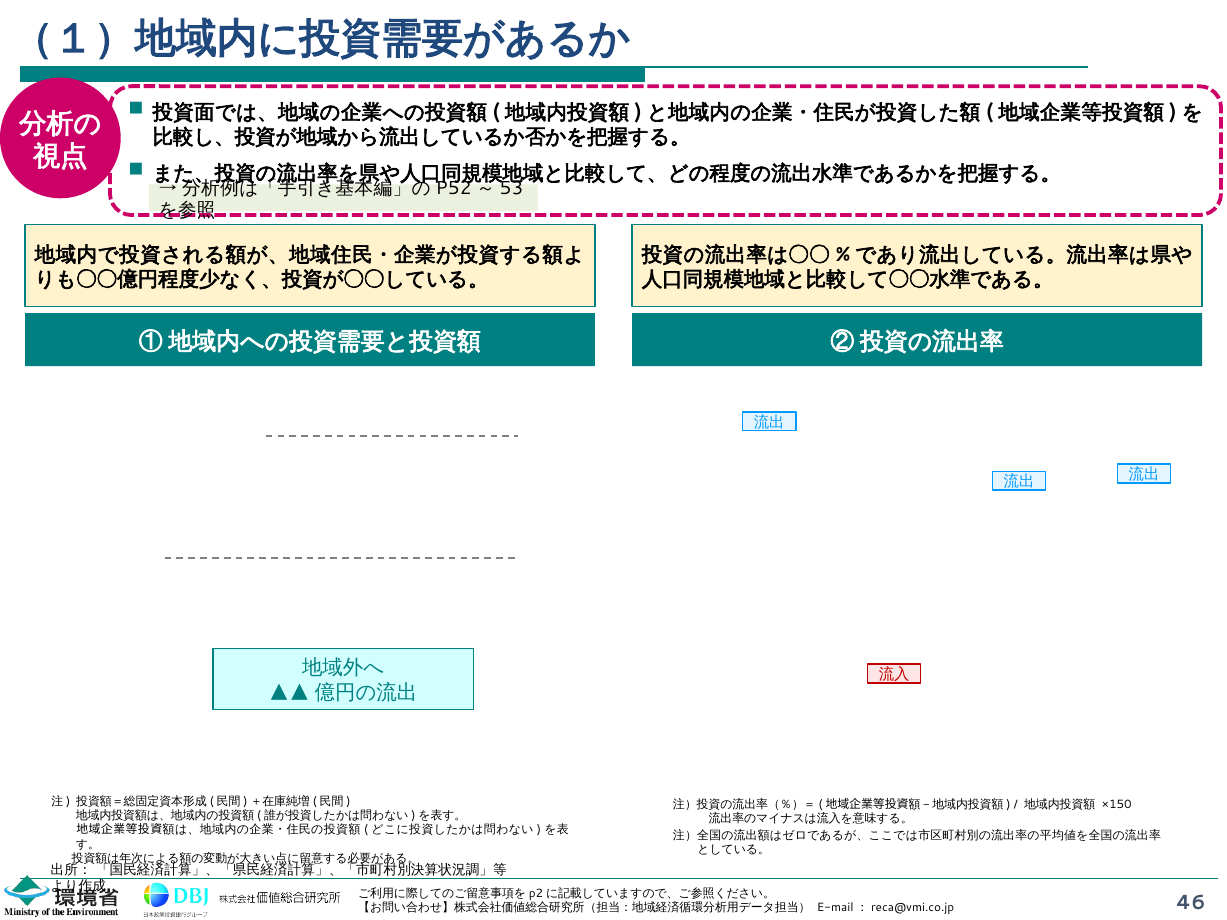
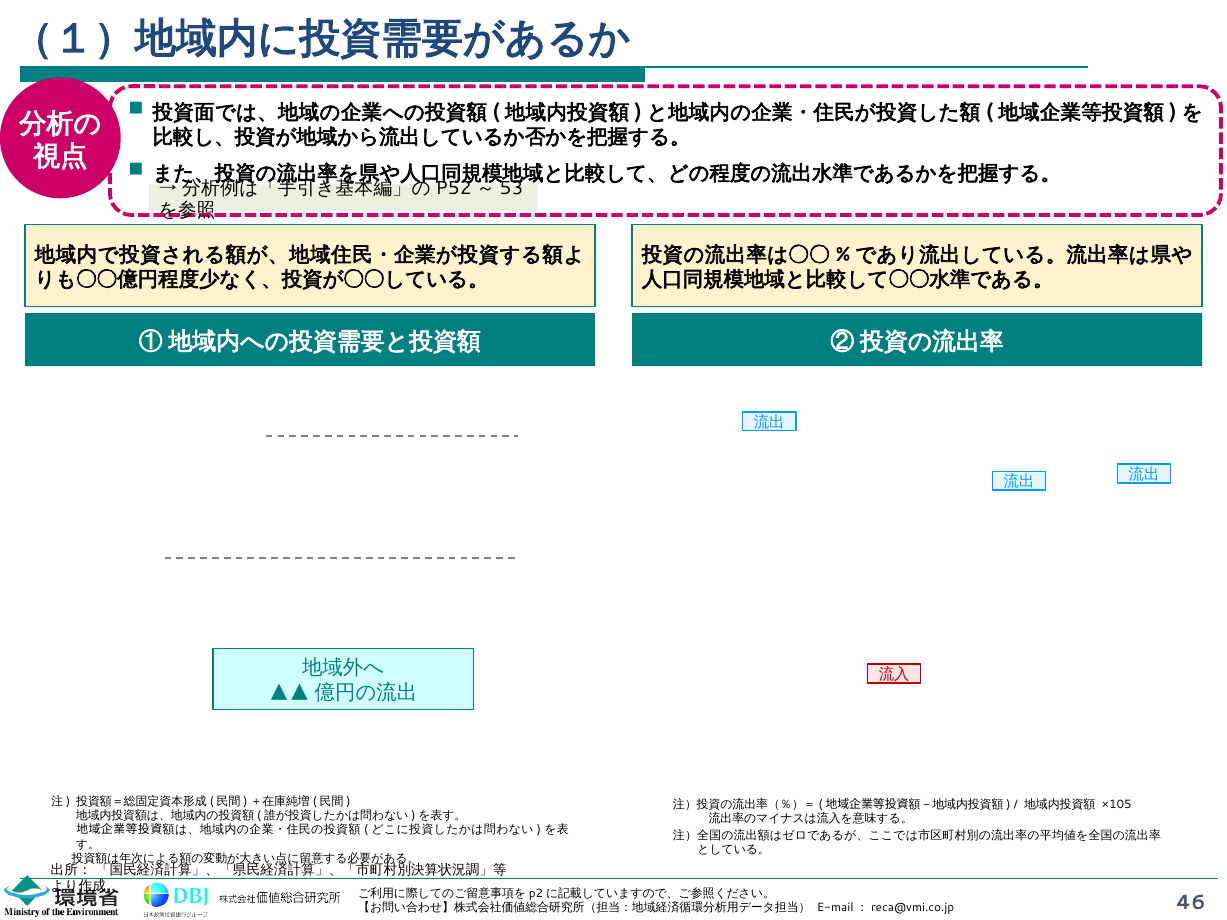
×150: ×150 -> ×105
